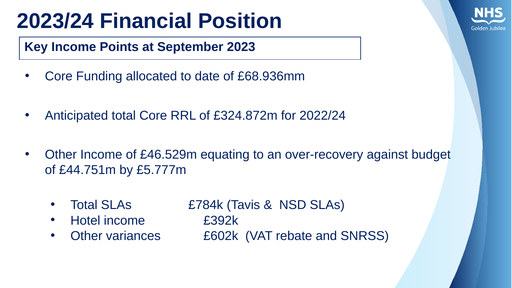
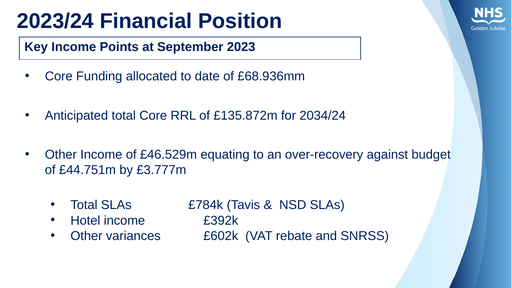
£324.872m: £324.872m -> £135.872m
2022/24: 2022/24 -> 2034/24
£5.777m: £5.777m -> £3.777m
